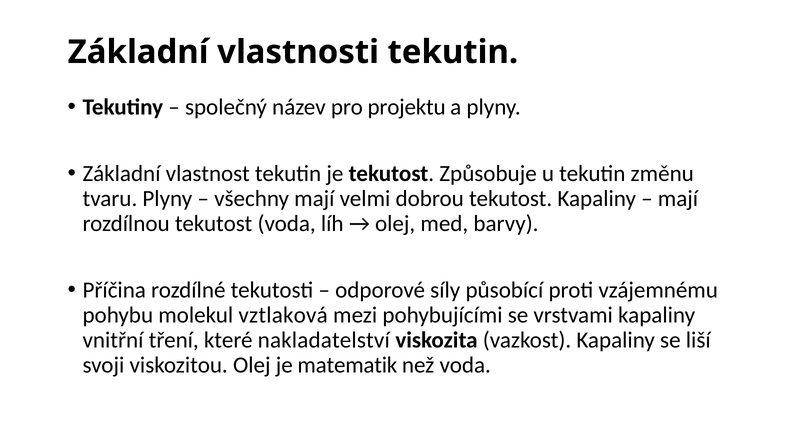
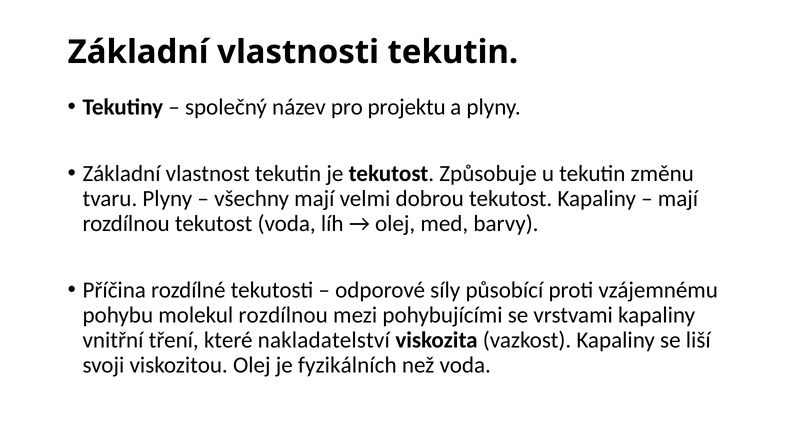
molekul vztlaková: vztlaková -> rozdílnou
matematik: matematik -> fyzikálních
